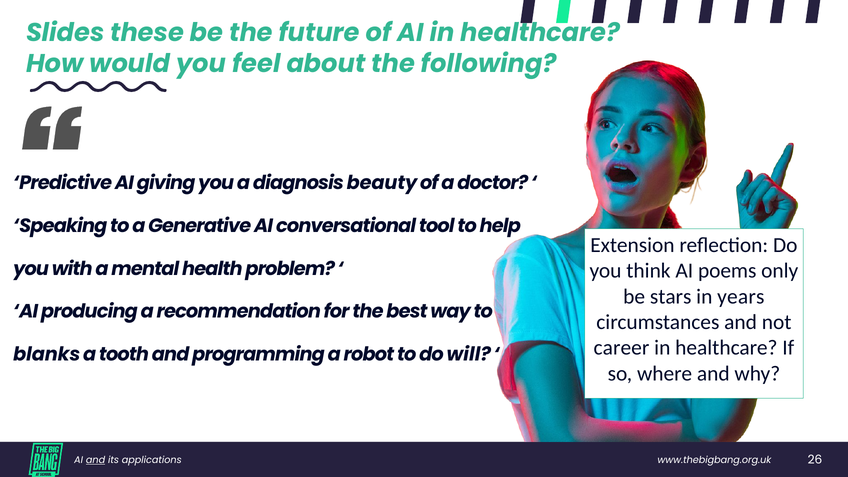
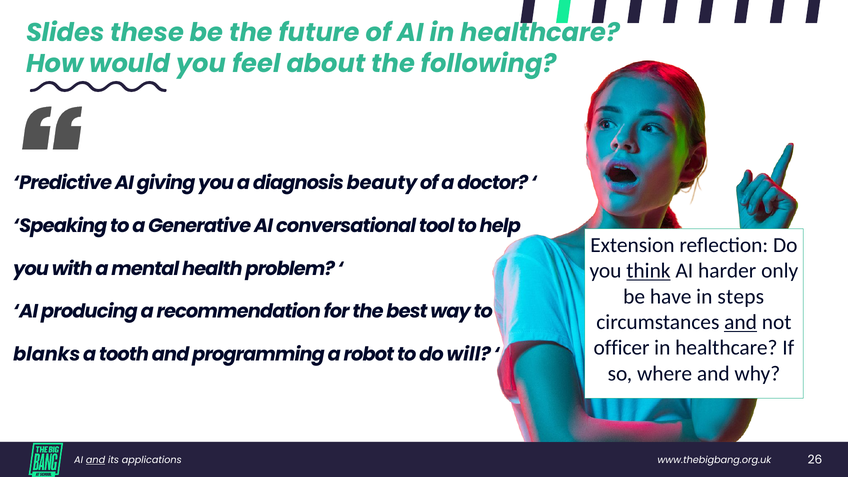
think underline: none -> present
poems: poems -> harder
stars: stars -> have
years: years -> steps
and at (741, 322) underline: none -> present
career: career -> officer
